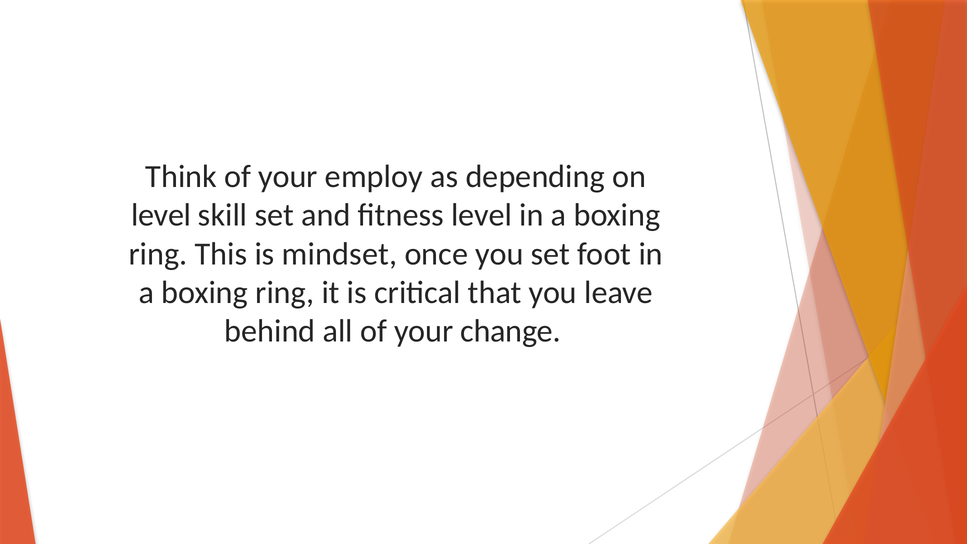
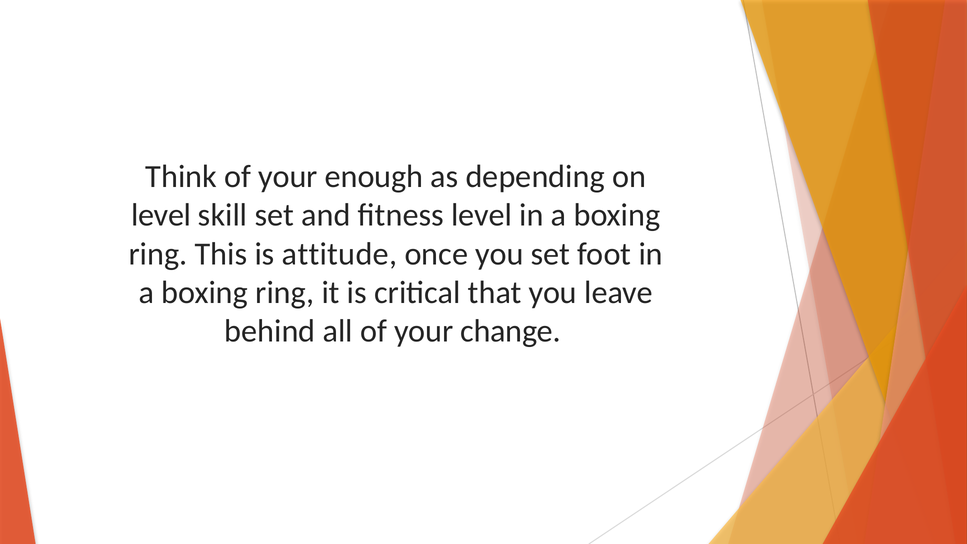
employ: employ -> enough
mindset: mindset -> attitude
